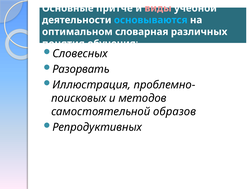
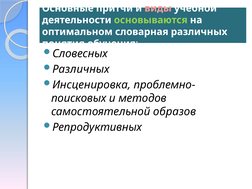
притче: притче -> притчи
основываются colour: light blue -> light green
Разорвать at (81, 69): Разорвать -> Различных
Иллюстрация: Иллюстрация -> Инсценировка
